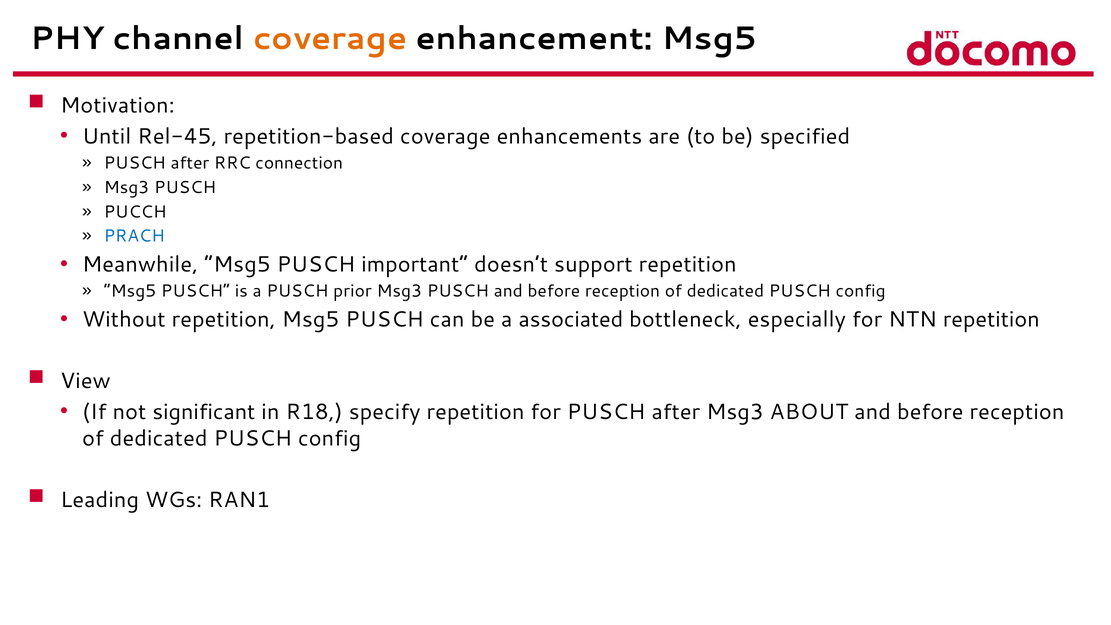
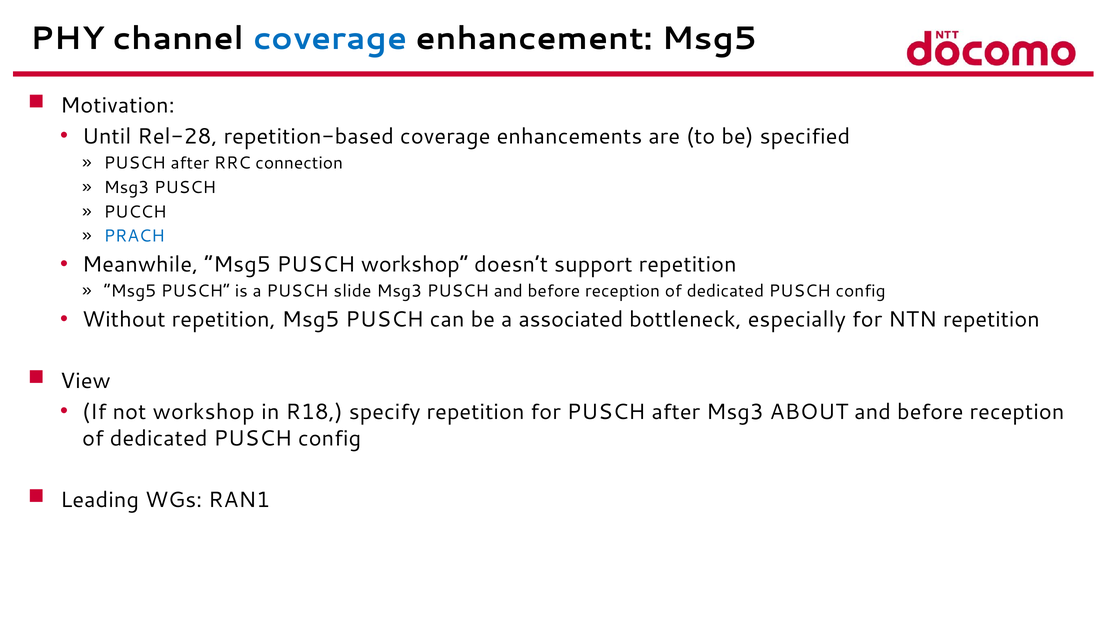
coverage at (330, 38) colour: orange -> blue
Rel-45: Rel-45 -> Rel-28
PUSCH important: important -> workshop
prior: prior -> slide
not significant: significant -> workshop
